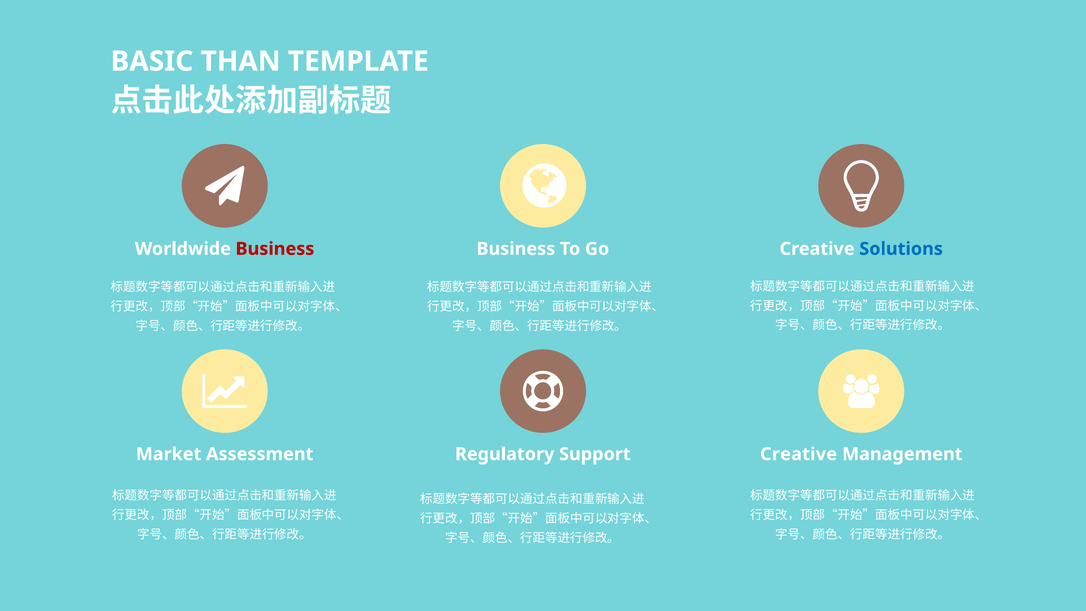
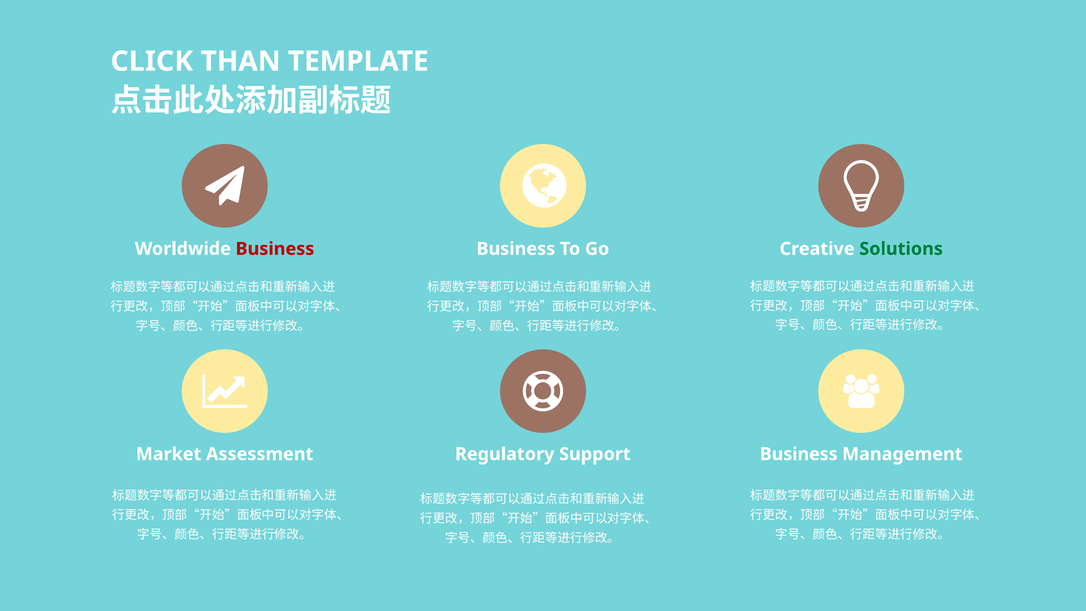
BASIC: BASIC -> CLICK
Solutions colour: blue -> green
Support Creative: Creative -> Business
